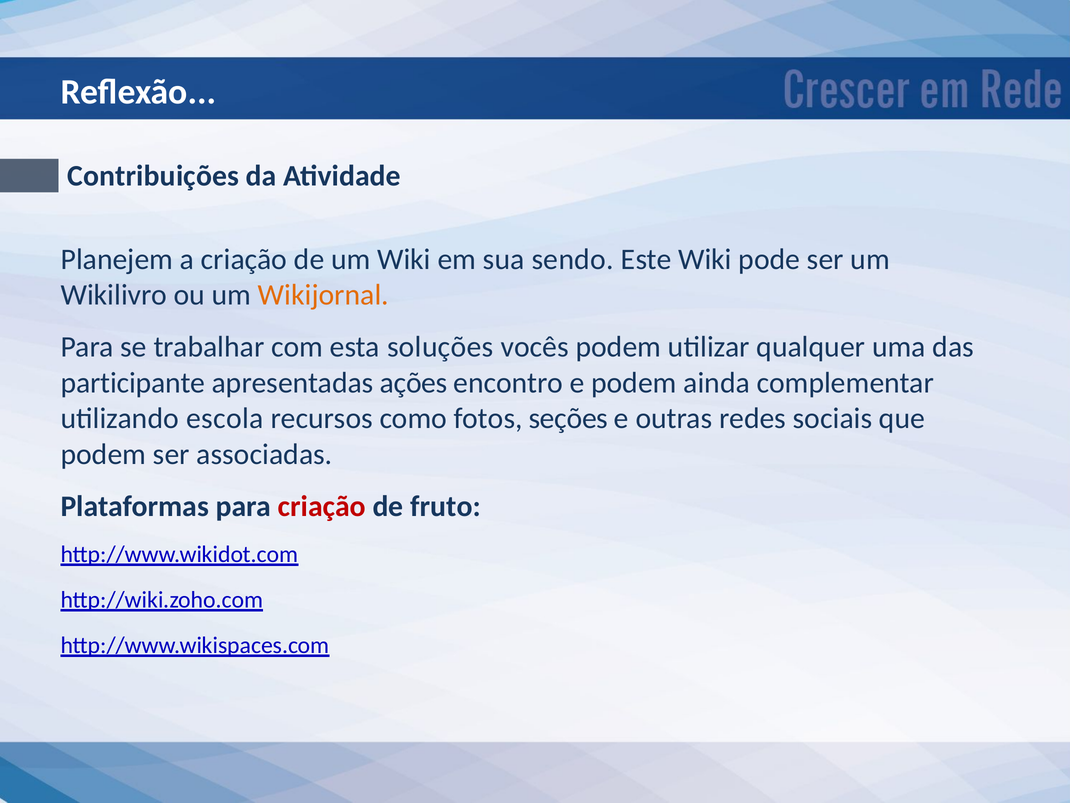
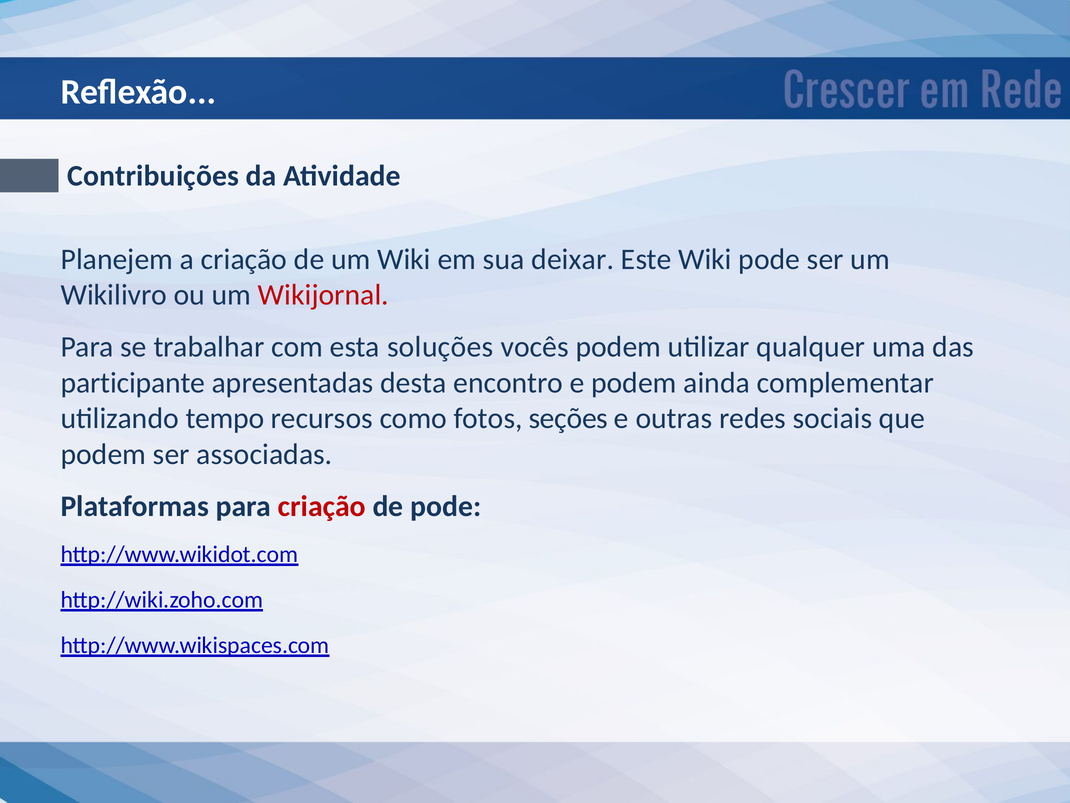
sendo: sendo -> deixar
Wikijornal colour: orange -> red
ações: ações -> desta
escola: escola -> tempo
de fruto: fruto -> pode
